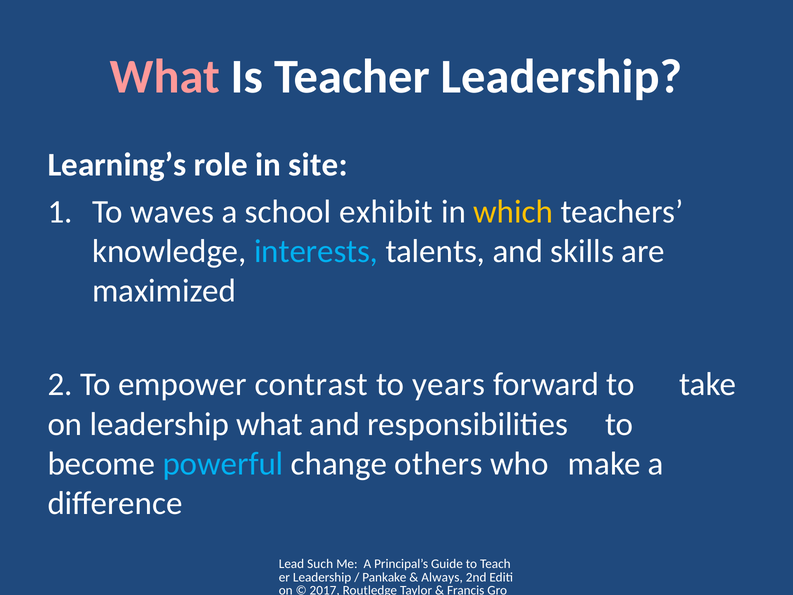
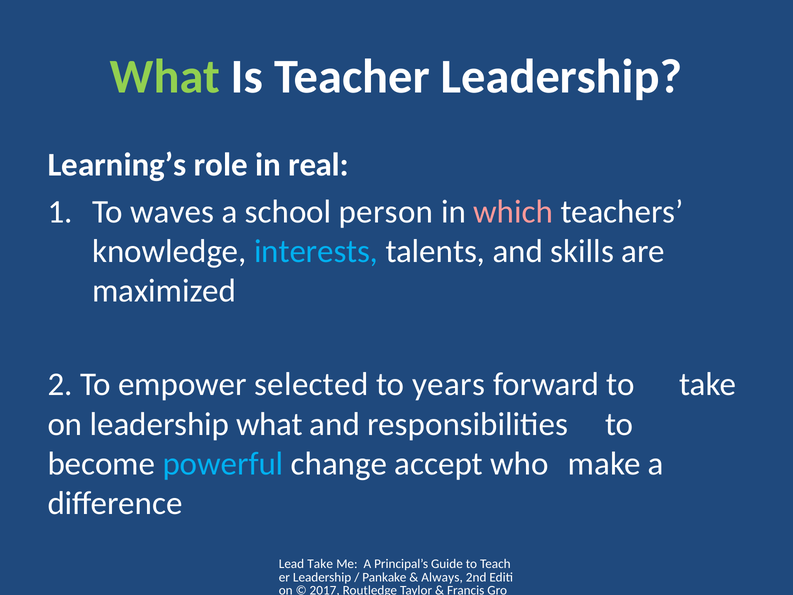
What at (165, 77) colour: pink -> light green
site: site -> real
exhibit: exhibit -> person
which colour: yellow -> pink
contrast: contrast -> selected
others: others -> accept
Lead Such: Such -> Take
